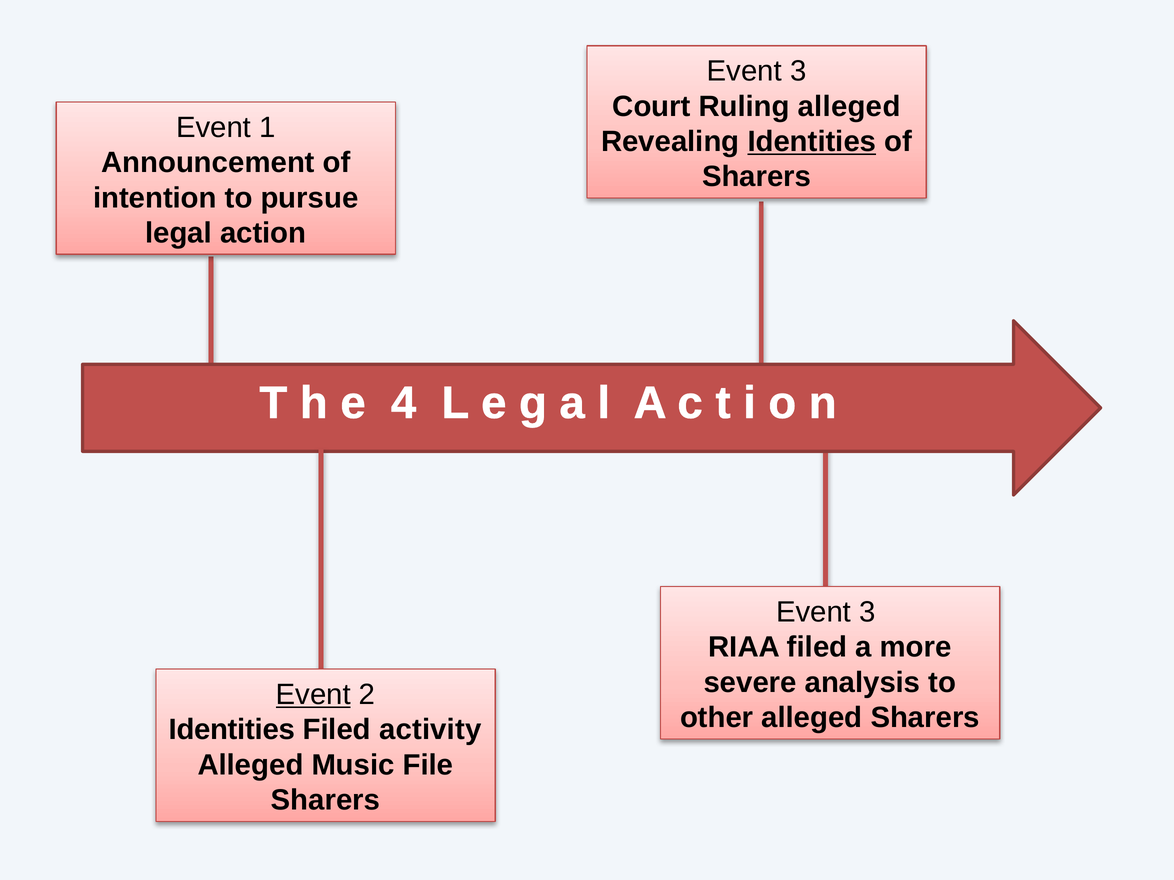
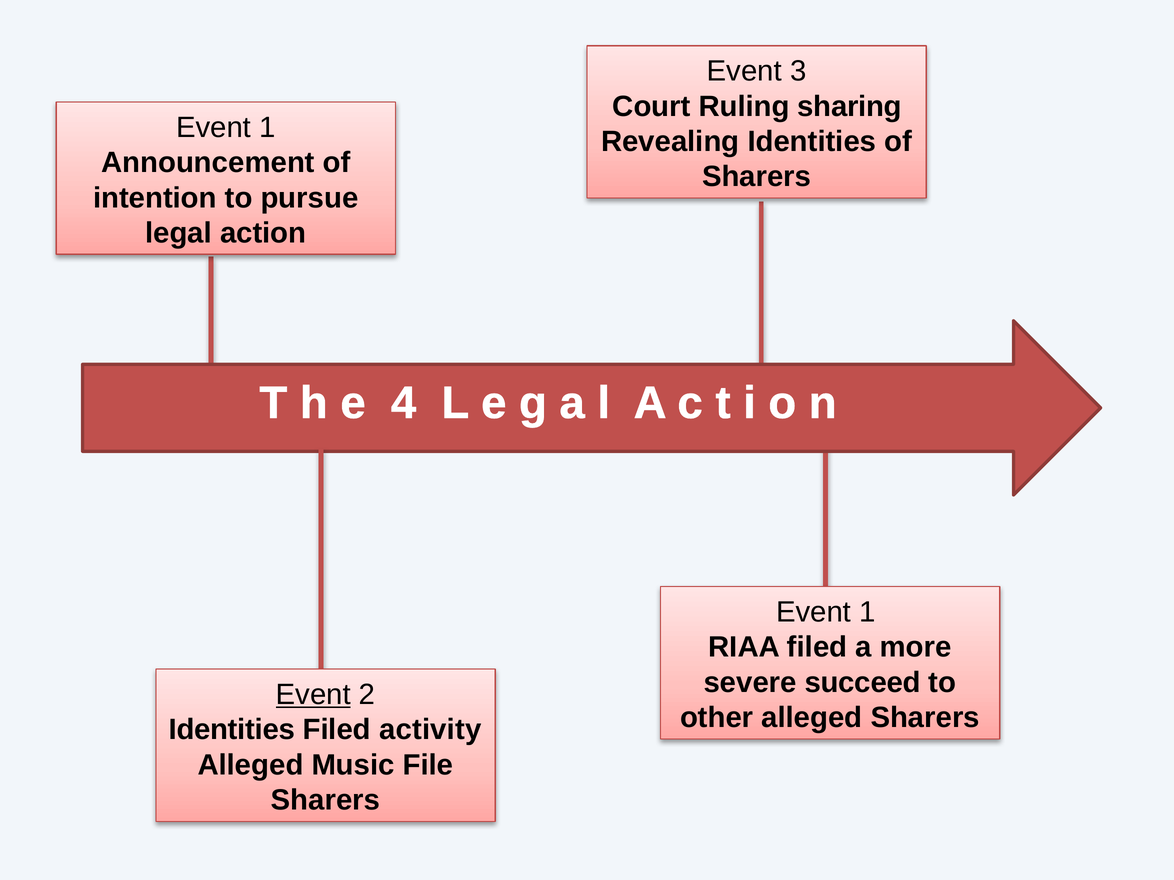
Ruling alleged: alleged -> sharing
Identities at (812, 142) underline: present -> none
3 at (867, 612): 3 -> 1
analysis: analysis -> succeed
